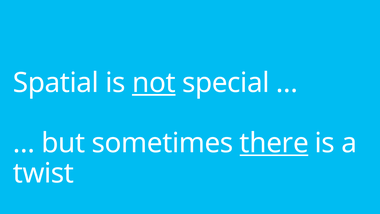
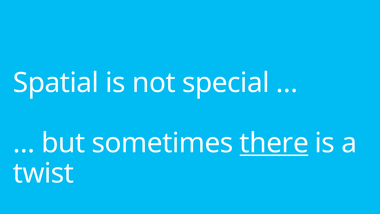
not underline: present -> none
